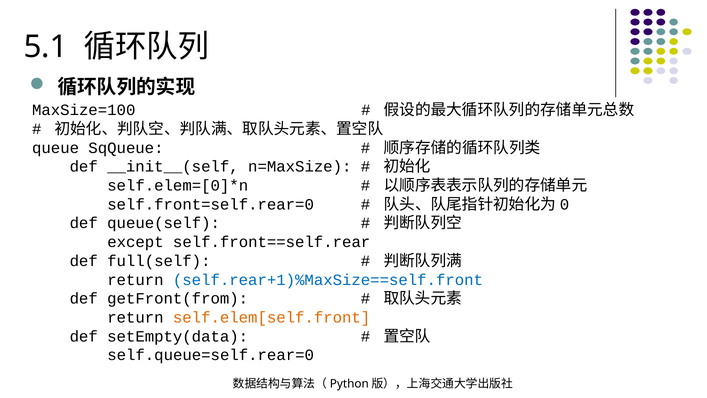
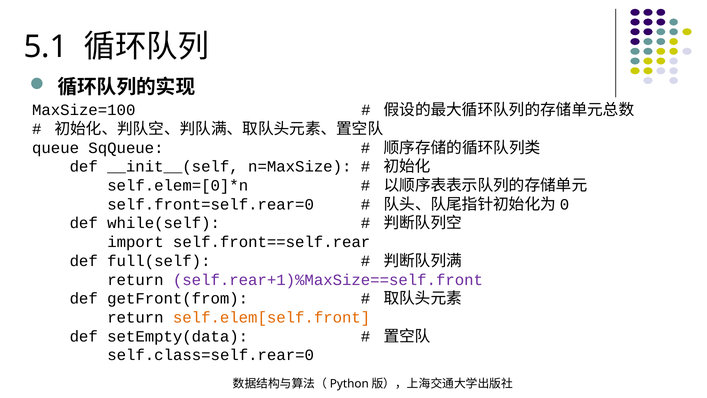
queue(self: queue(self -> while(self
except: except -> import
self.rear+1)%MaxSize==self.front colour: blue -> purple
self.queue=self.rear=0: self.queue=self.rear=0 -> self.class=self.rear=0
